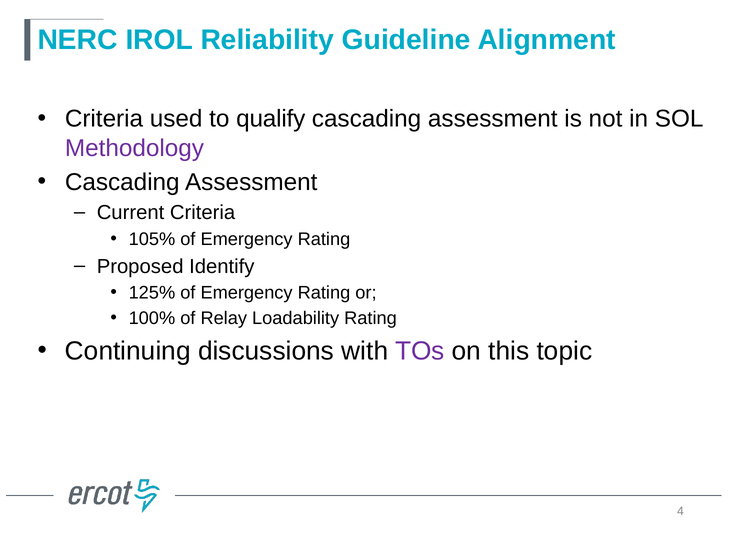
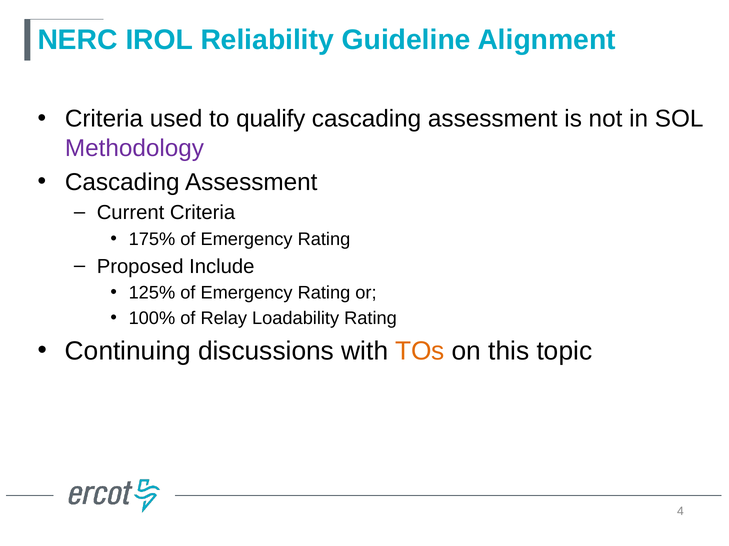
105%: 105% -> 175%
Identify: Identify -> Include
TOs colour: purple -> orange
